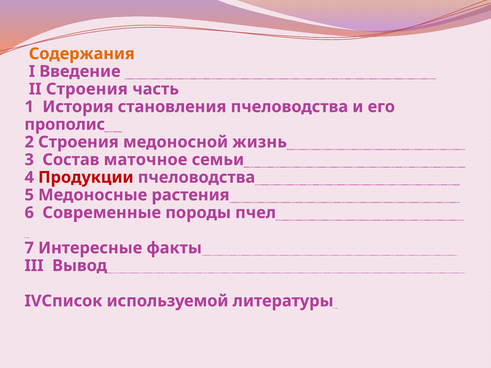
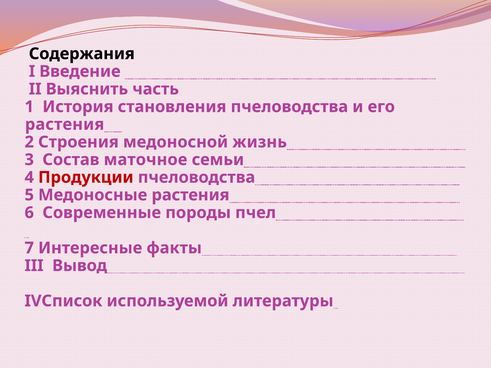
Содержания colour: orange -> black
II Строения: Строения -> Выяснить
прополис at (65, 124): прополис -> растения
